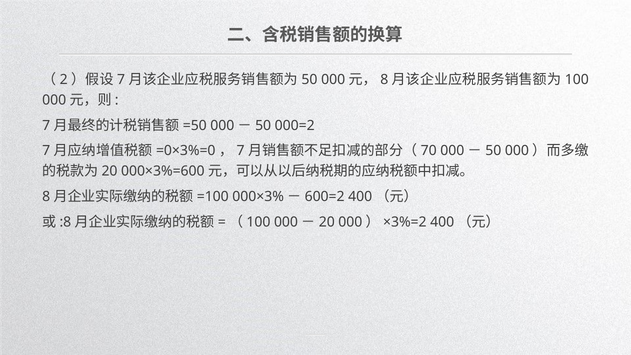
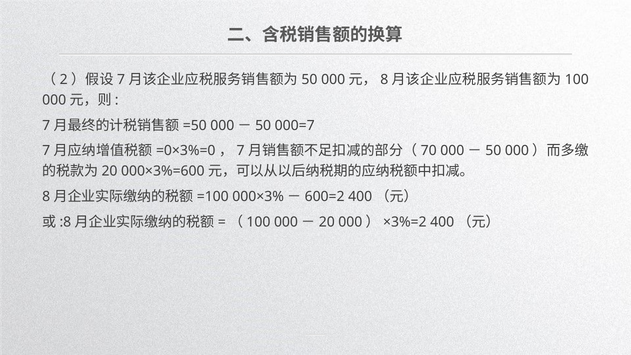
000=2: 000=2 -> 000=7
